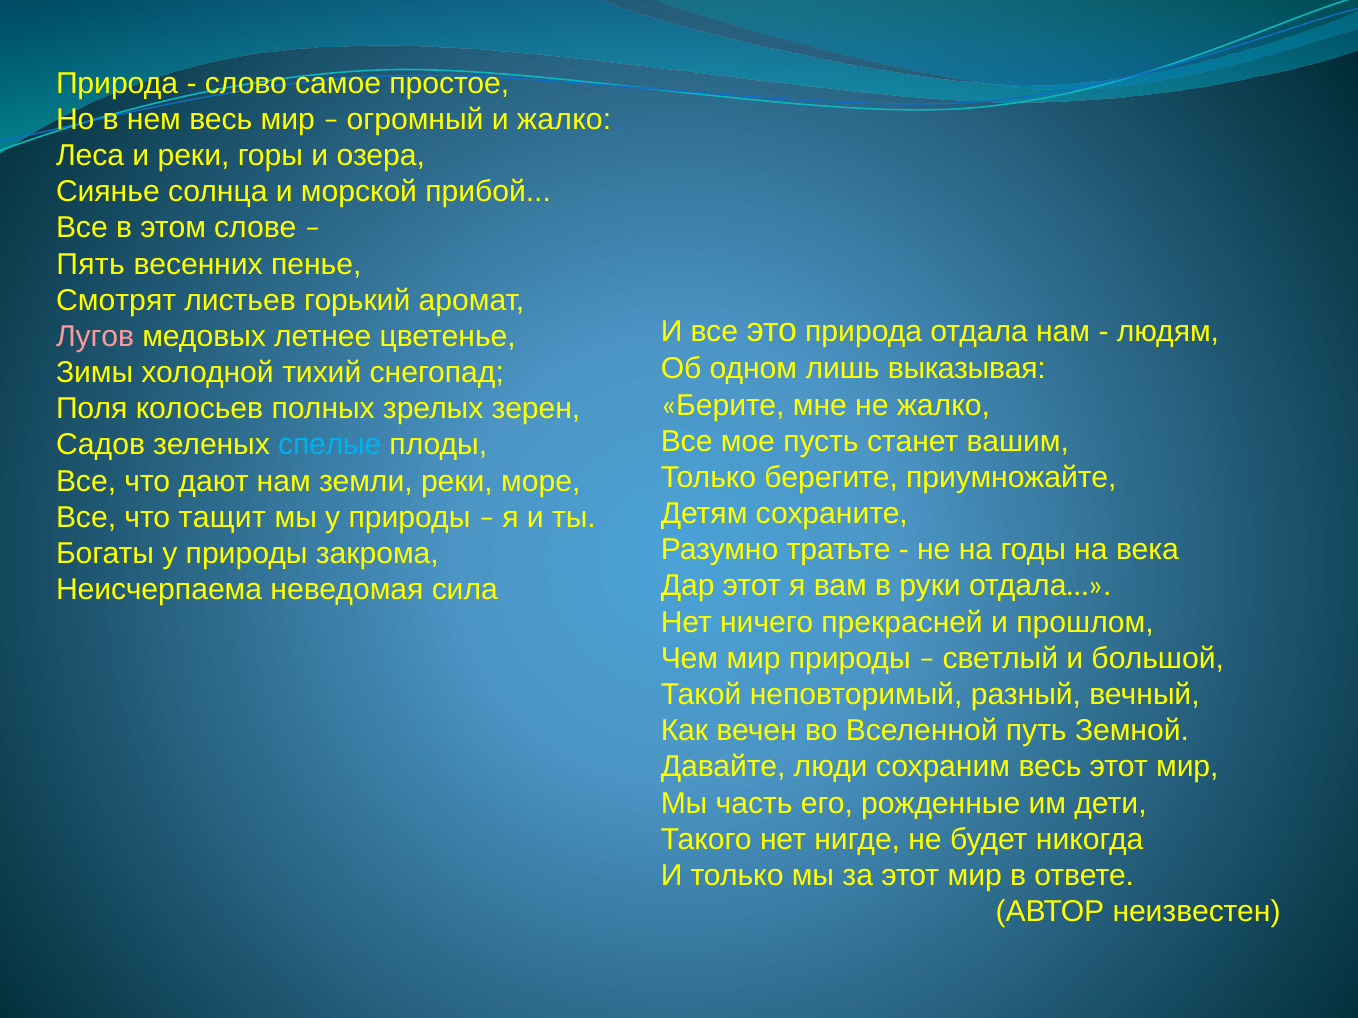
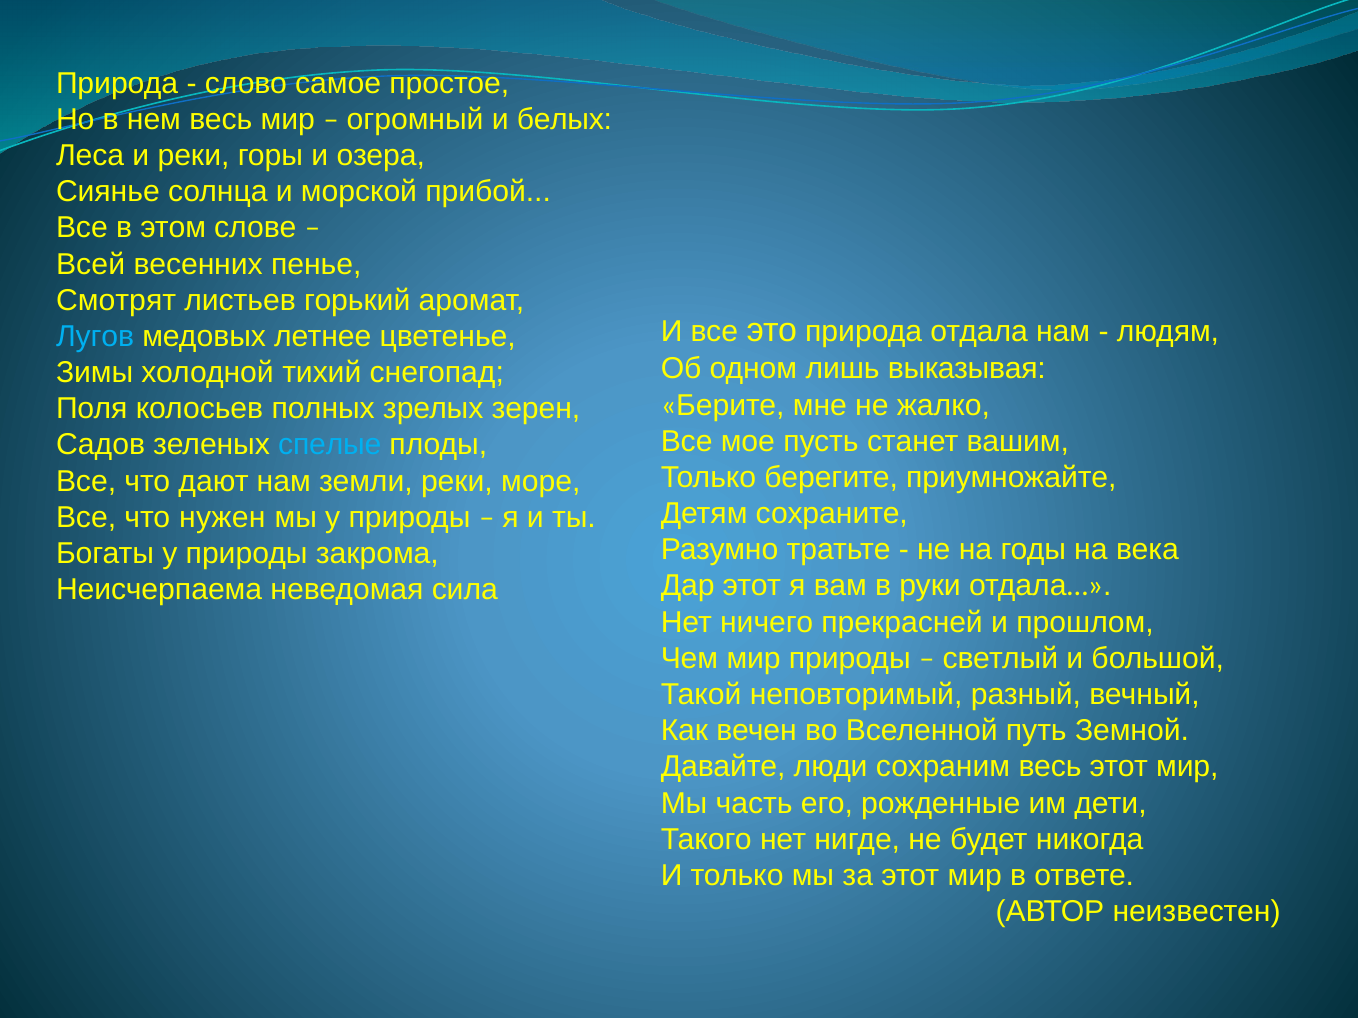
и жалко: жалко -> белых
Пять: Пять -> Всей
Лугов colour: pink -> light blue
тащит: тащит -> нужен
